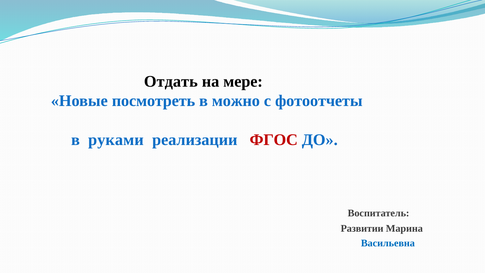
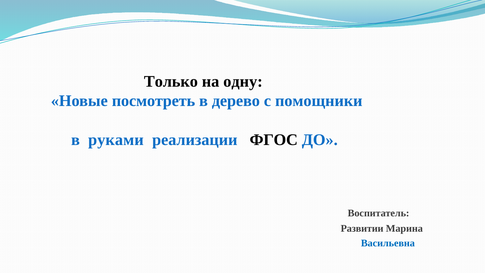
Отдать: Отдать -> Только
мере: мере -> одну
можно: можно -> дерево
фотоотчеты: фотоотчеты -> помощники
ФГОС colour: red -> black
